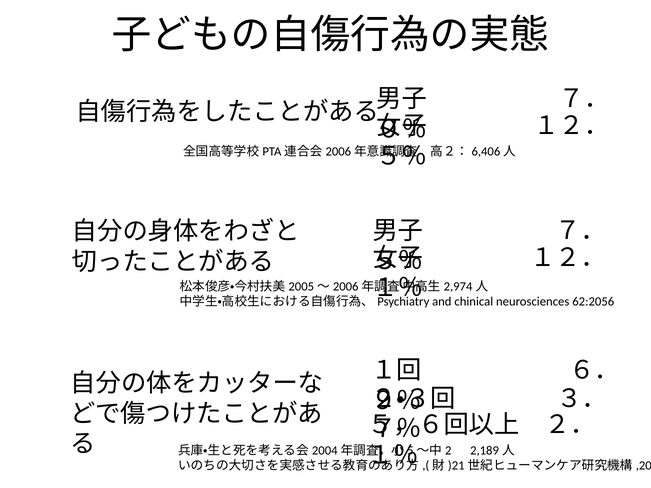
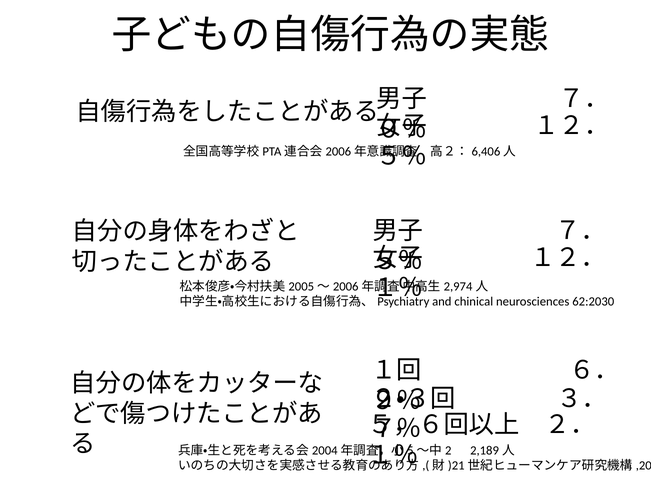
62:2056: 62:2056 -> 62:2030
